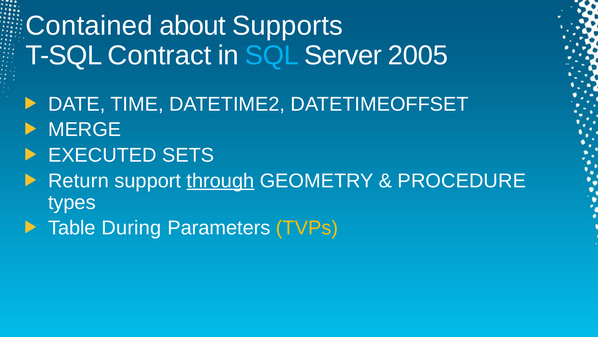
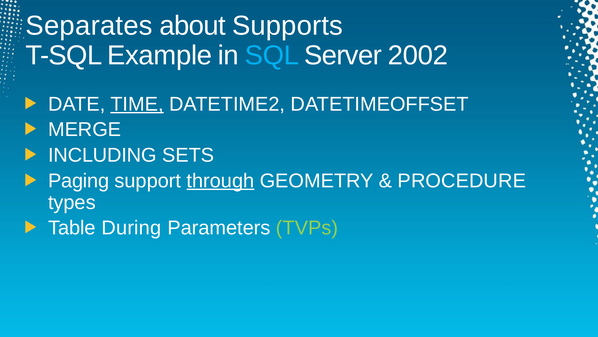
Contained: Contained -> Separates
Contract: Contract -> Example
2005: 2005 -> 2002
TIME underline: none -> present
EXECUTED: EXECUTED -> INCLUDING
Return: Return -> Paging
TVPs colour: yellow -> light green
